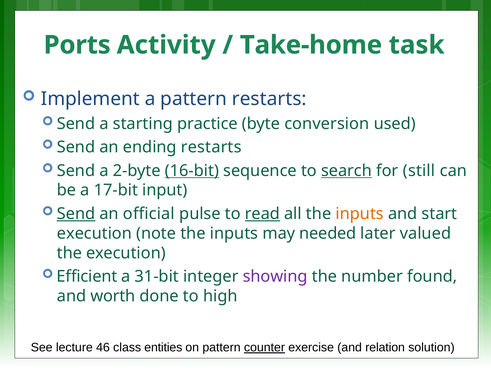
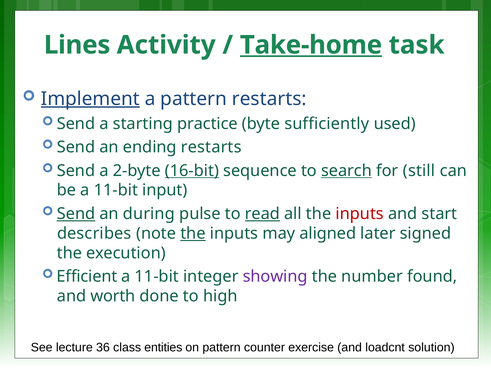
Ports: Ports -> Lines
Take-home underline: none -> present
Implement underline: none -> present
conversion: conversion -> sufficiently
be a 17-bit: 17-bit -> 11-bit
official: official -> during
inputs at (360, 214) colour: orange -> red
execution at (94, 233): execution -> describes
the at (193, 233) underline: none -> present
needed: needed -> aligned
valued: valued -> signed
31-bit at (157, 277): 31-bit -> 11-bit
46: 46 -> 36
counter underline: present -> none
relation: relation -> loadcnt
